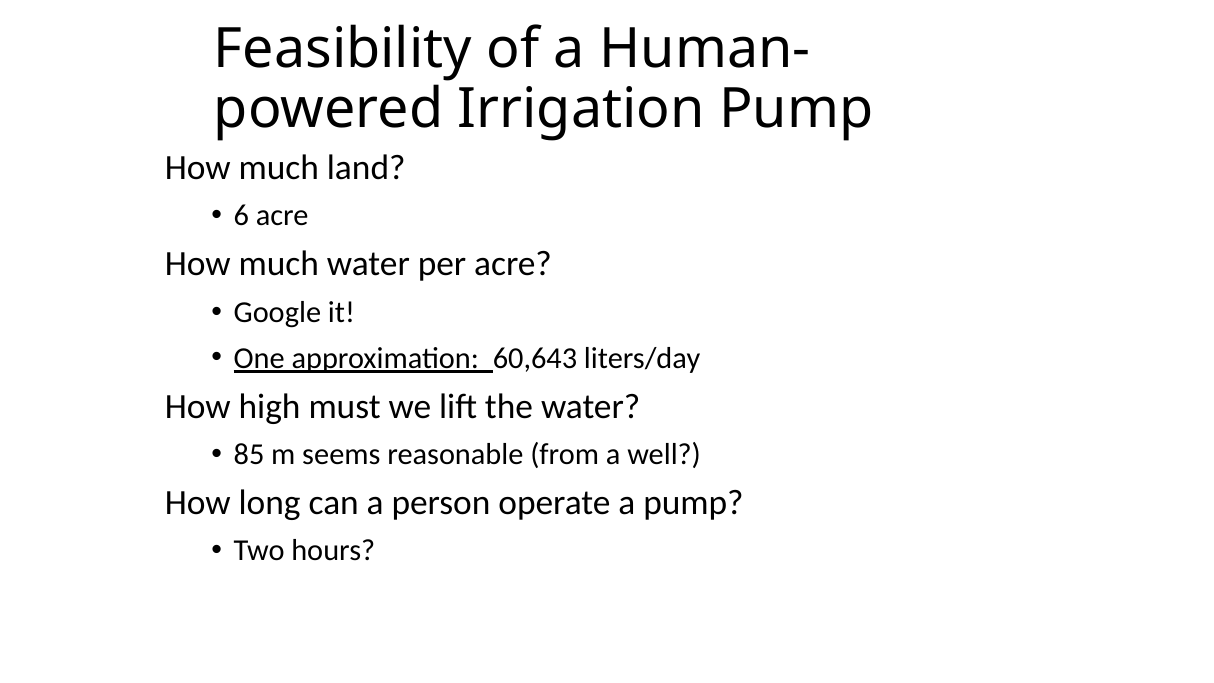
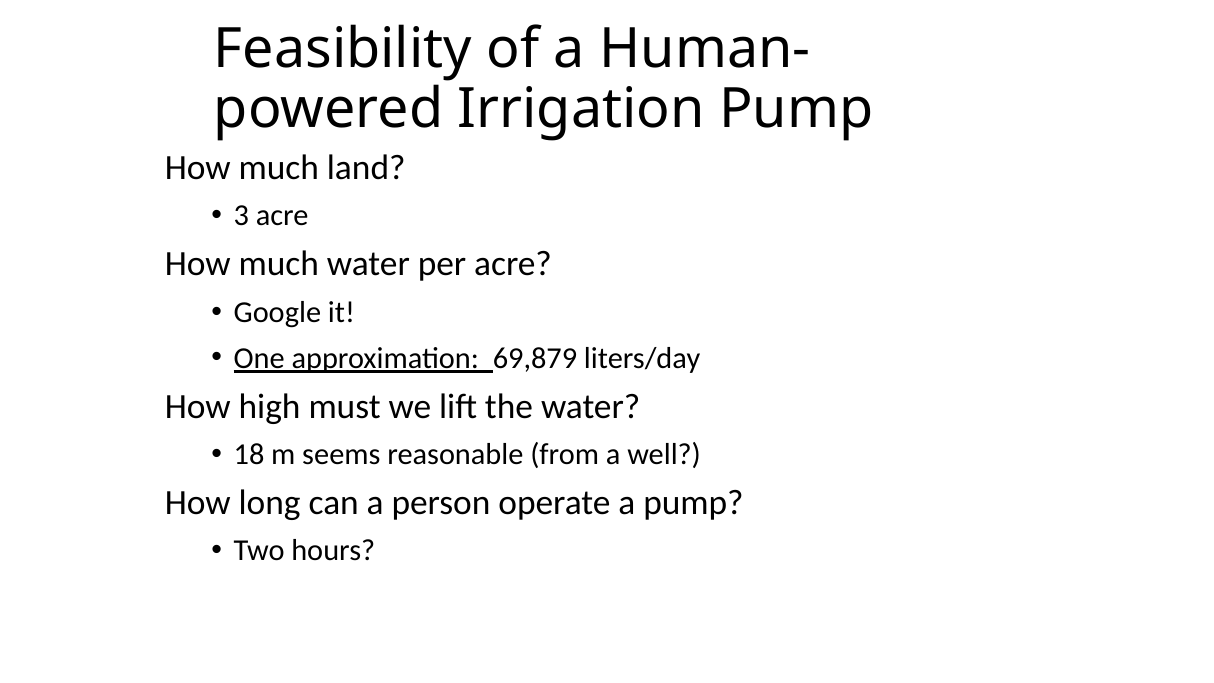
6: 6 -> 3
60,643: 60,643 -> 69,879
85: 85 -> 18
